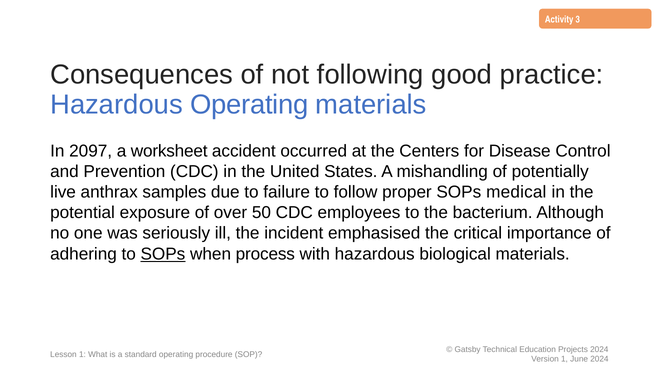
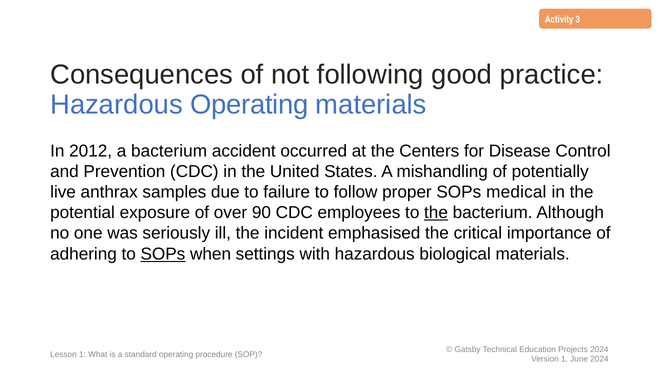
2097: 2097 -> 2012
a worksheet: worksheet -> bacterium
50: 50 -> 90
the at (436, 213) underline: none -> present
process: process -> settings
